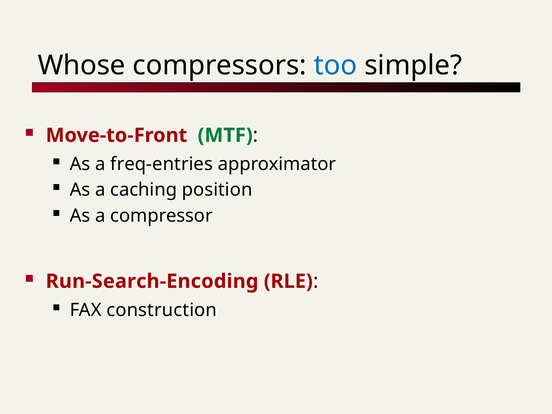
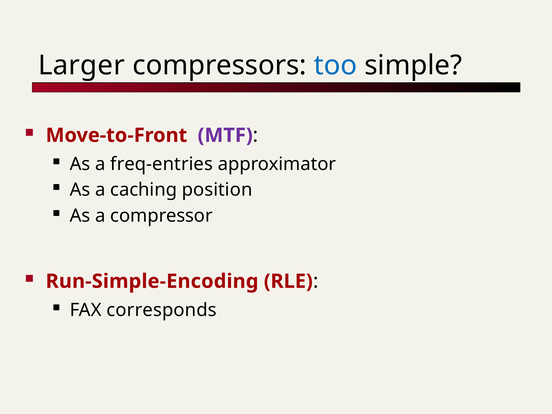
Whose: Whose -> Larger
MTF colour: green -> purple
Run-Search-Encoding: Run-Search-Encoding -> Run-Simple-Encoding
construction: construction -> corresponds
